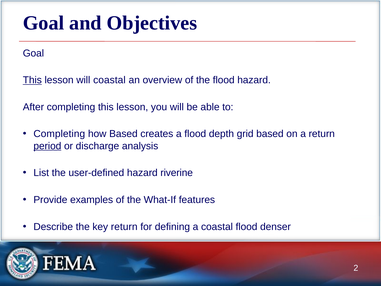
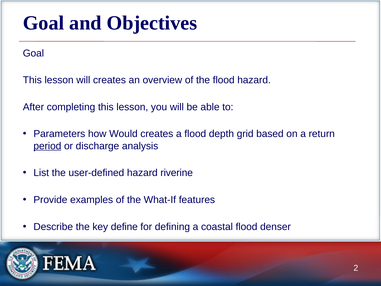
This at (32, 80) underline: present -> none
will coastal: coastal -> creates
Completing at (59, 134): Completing -> Parameters
how Based: Based -> Would
key return: return -> define
